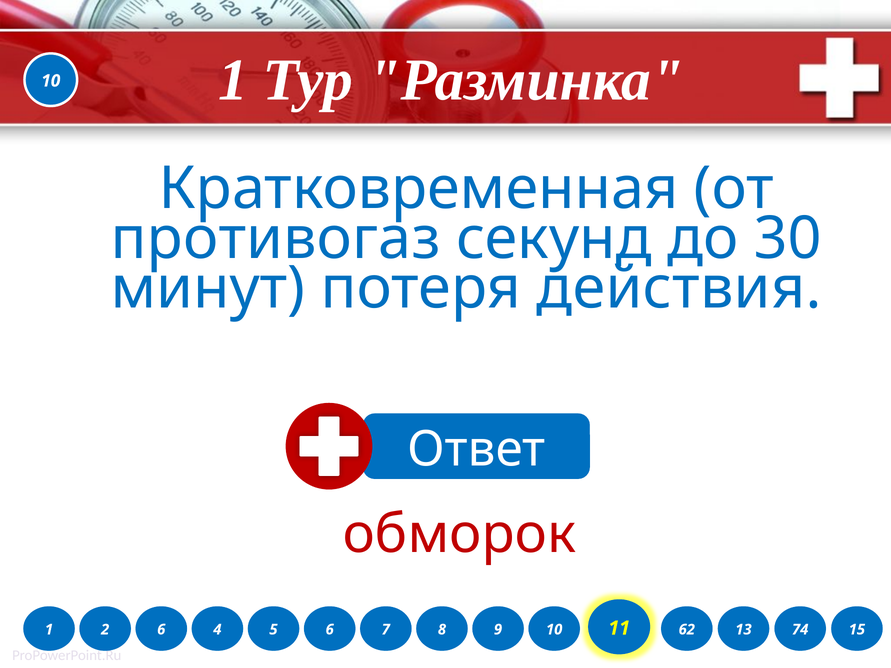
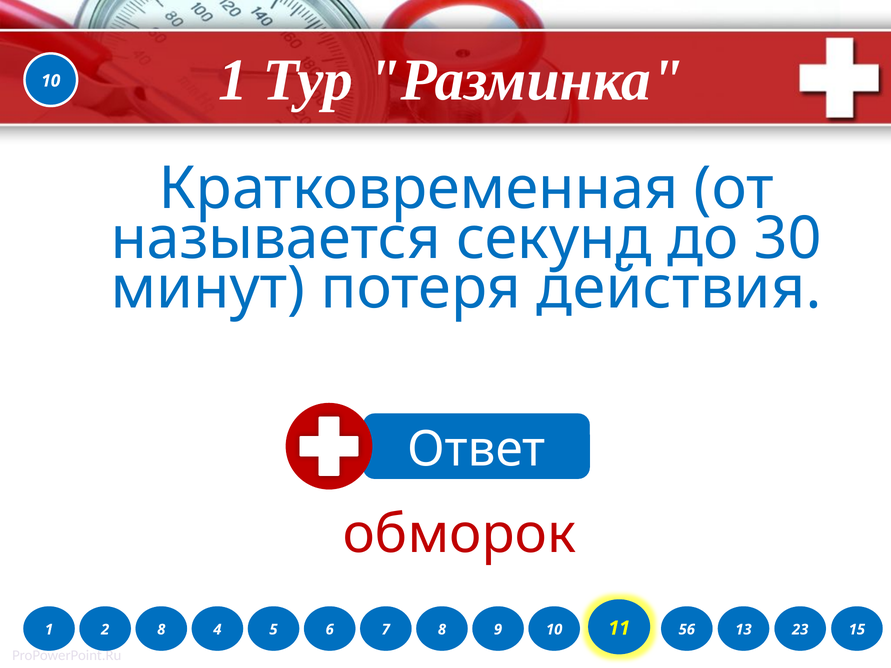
противогаз: противогаз -> называется
2 6: 6 -> 8
62: 62 -> 56
74: 74 -> 23
